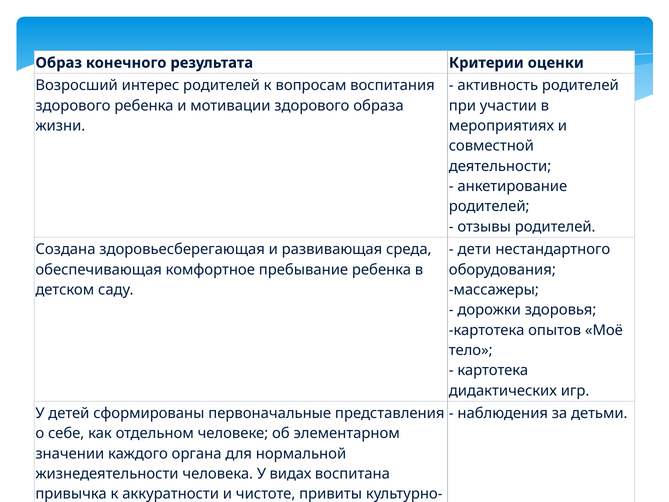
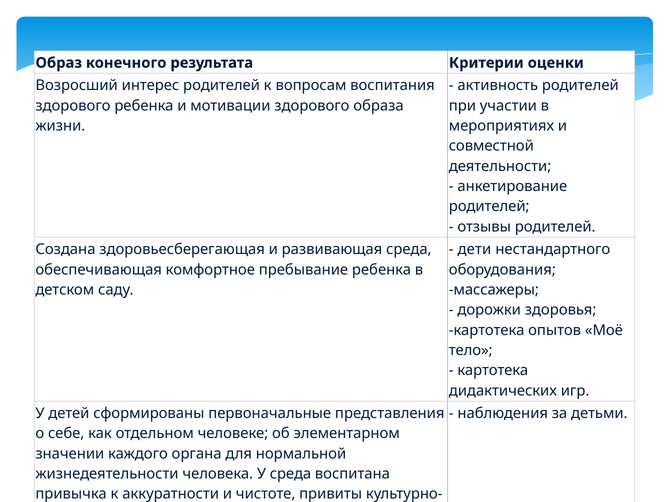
У видах: видах -> среда
